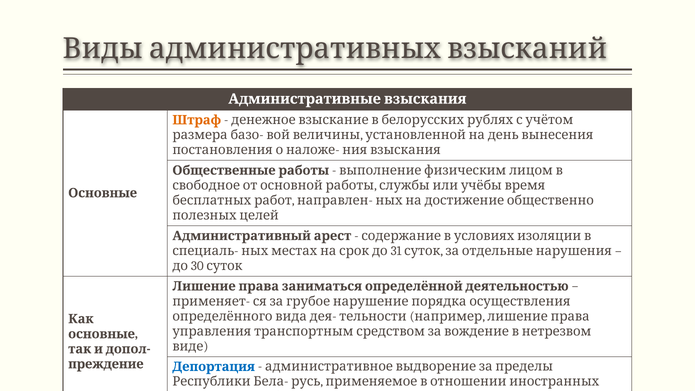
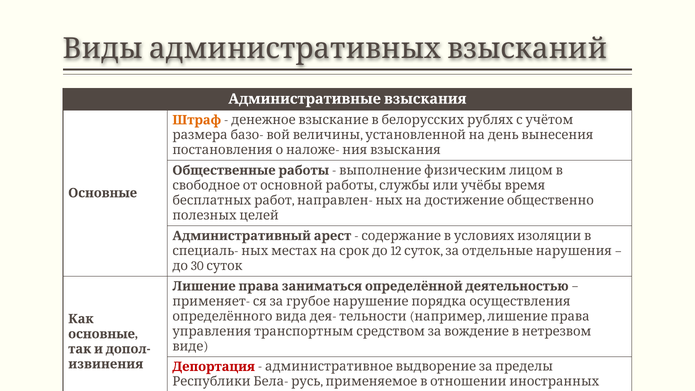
31: 31 -> 12
преждение: преждение -> извинения
Депортация colour: blue -> red
